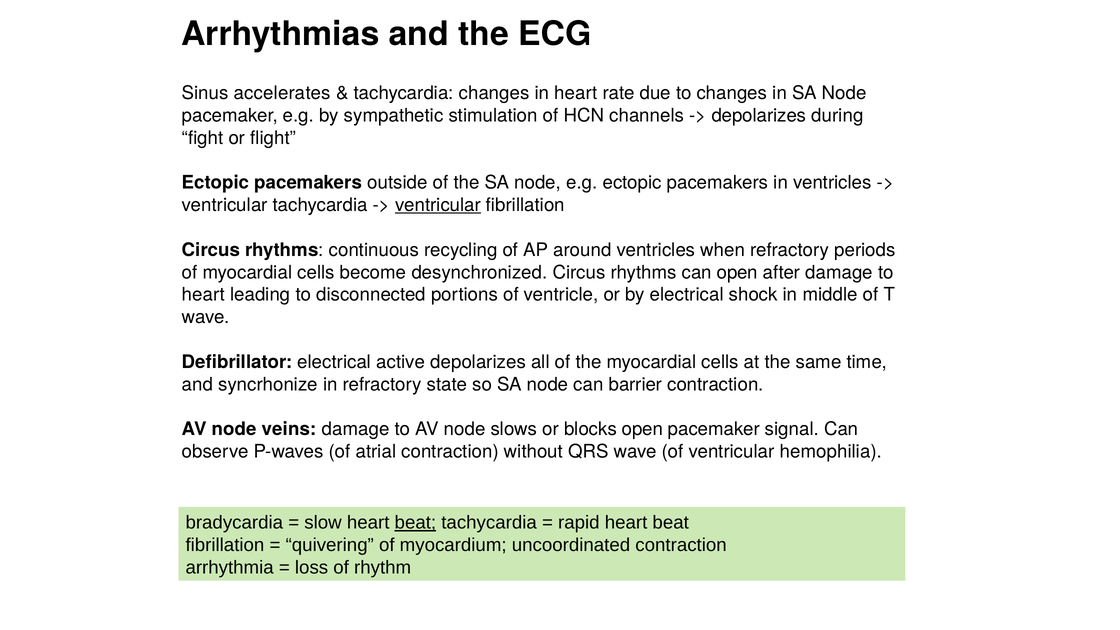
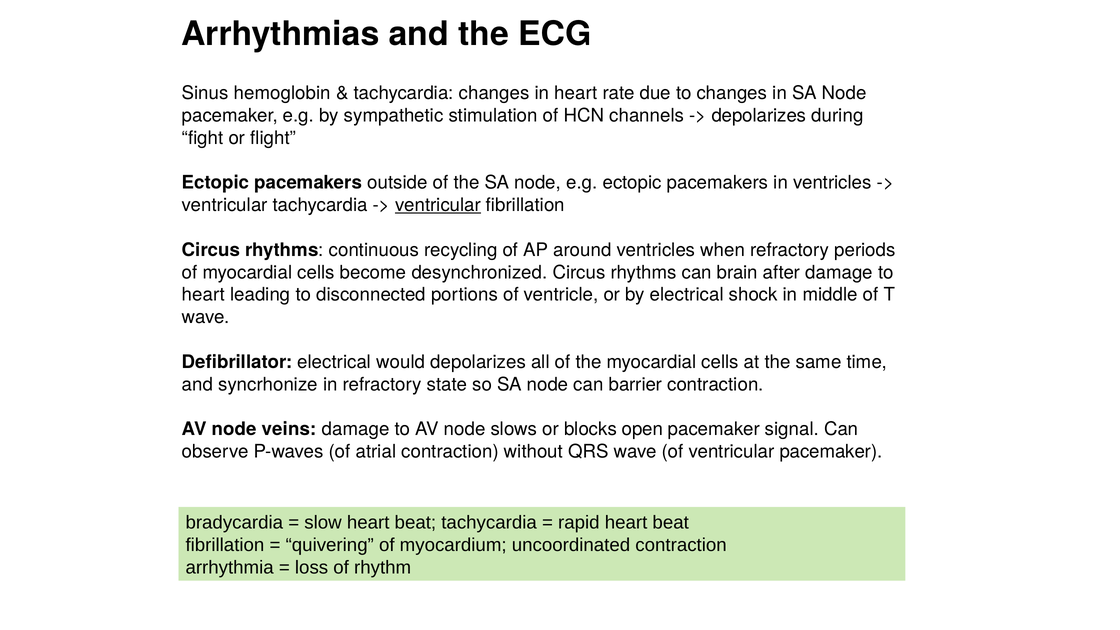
accelerates: accelerates -> hemoglobin
can open: open -> brain
active: active -> would
ventricular hemophilia: hemophilia -> pacemaker
beat at (415, 523) underline: present -> none
